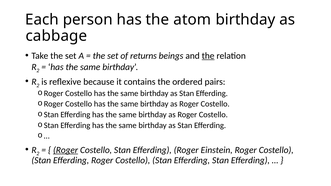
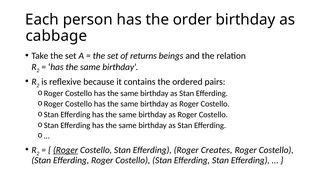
atom: atom -> order
the at (208, 56) underline: present -> none
Einstein: Einstein -> Creates
